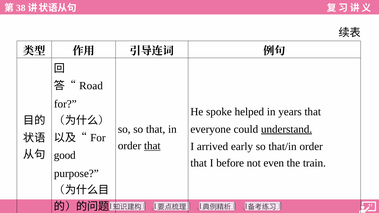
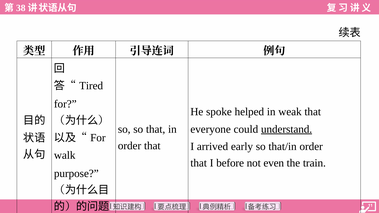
Road: Road -> Tired
years: years -> weak
that at (152, 146) underline: present -> none
good: good -> walk
